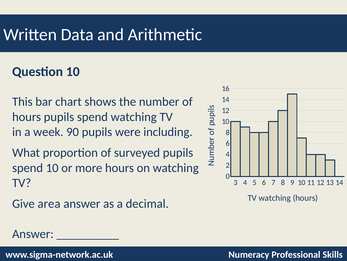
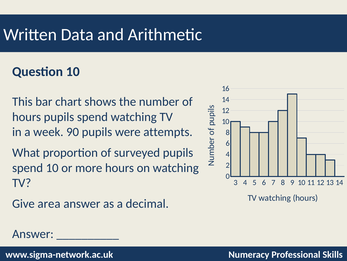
including: including -> attempts
